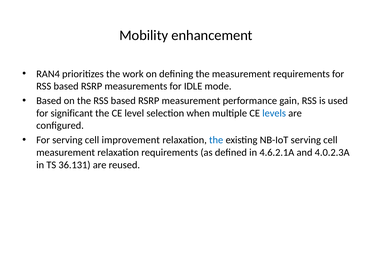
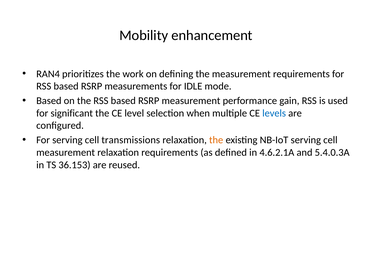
improvement: improvement -> transmissions
the at (216, 140) colour: blue -> orange
4.0.2.3A: 4.0.2.3A -> 5.4.0.3A
36.131: 36.131 -> 36.153
